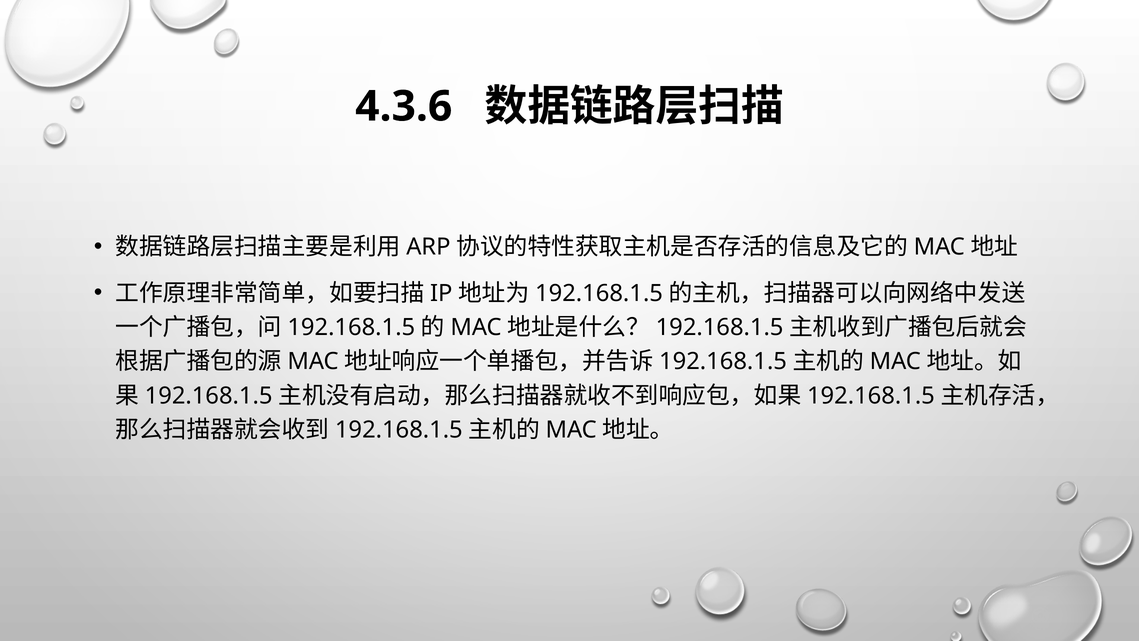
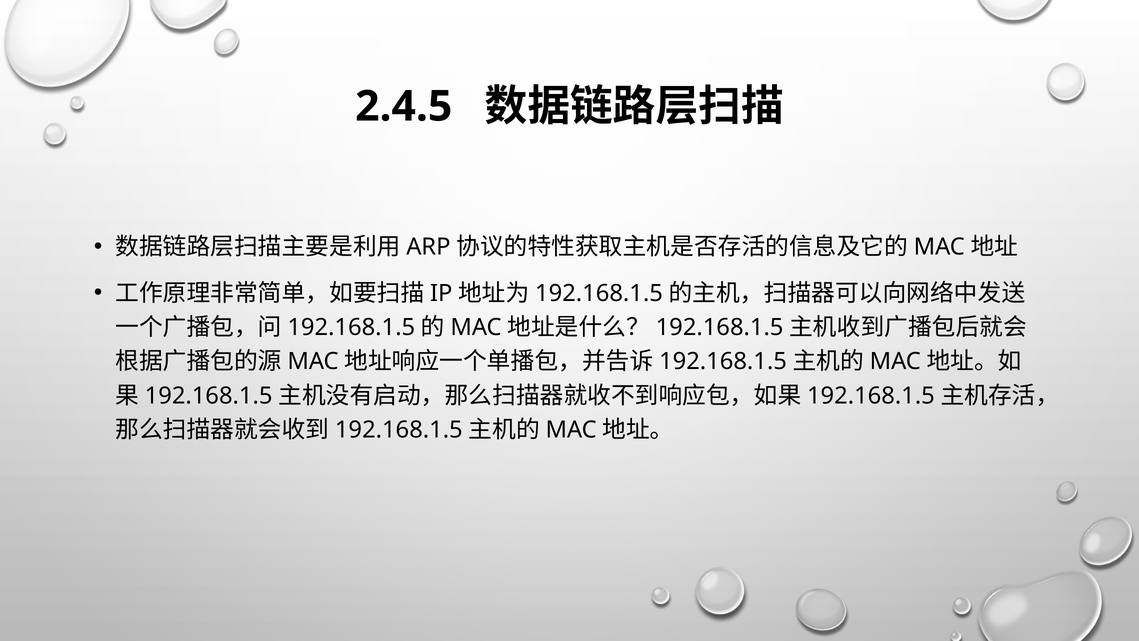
4.3.6: 4.3.6 -> 2.4.5
